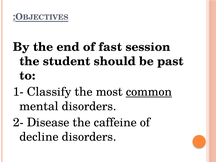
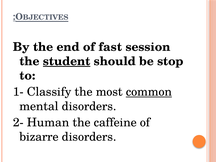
student underline: none -> present
past: past -> stop
Disease: Disease -> Human
decline: decline -> bizarre
